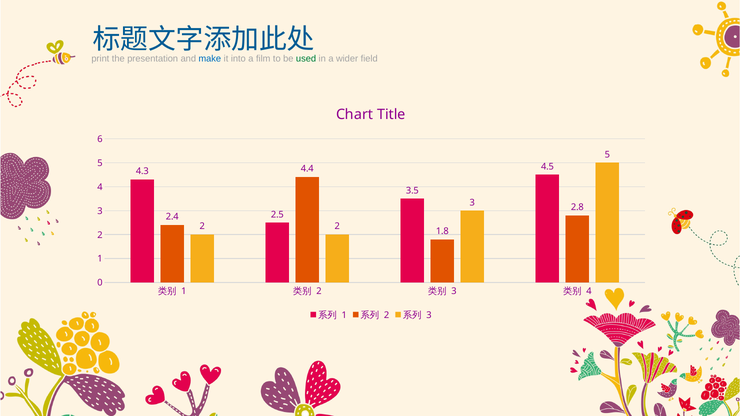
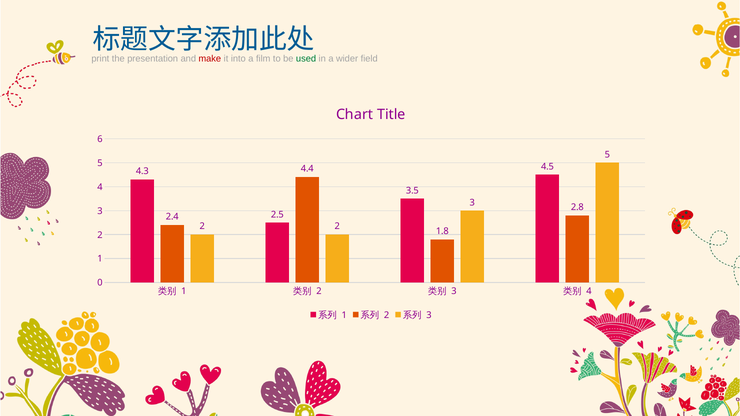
make colour: blue -> red
